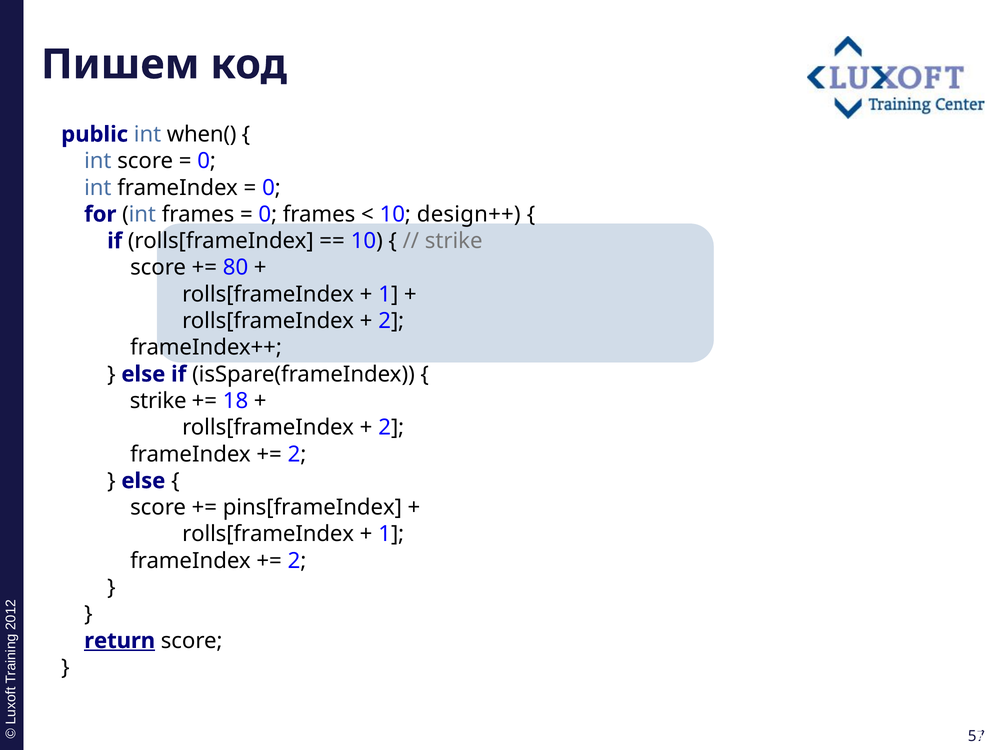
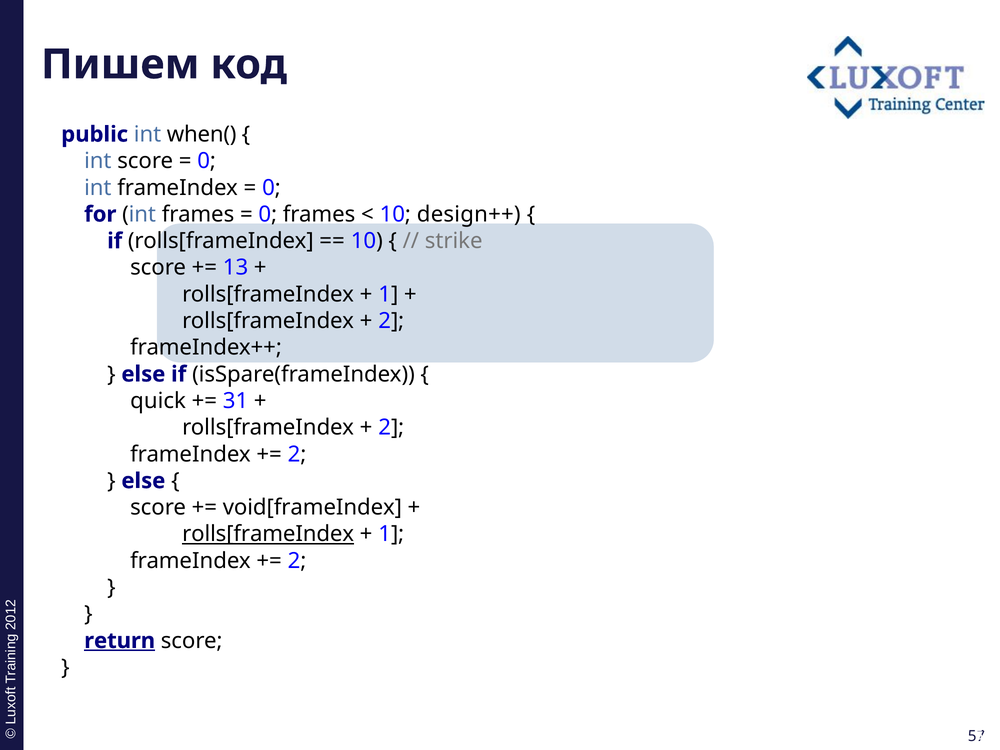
80: 80 -> 13
strike at (158, 401): strike -> quick
18: 18 -> 31
pins[frameIndex: pins[frameIndex -> void[frameIndex
rolls[frameIndex at (268, 534) underline: none -> present
